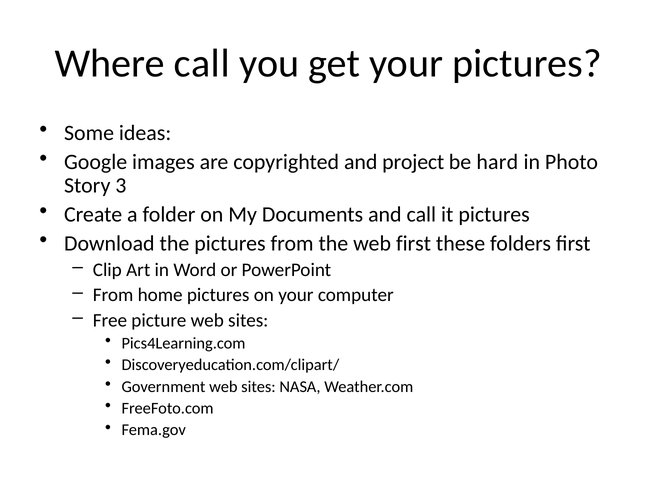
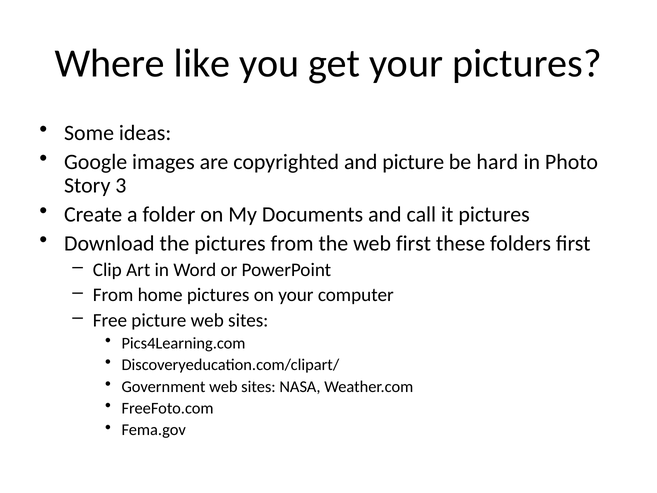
Where call: call -> like
and project: project -> picture
